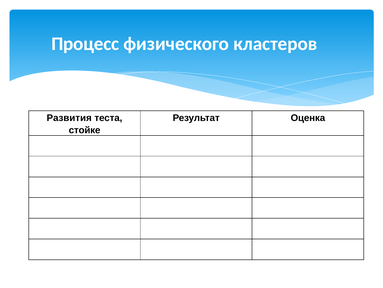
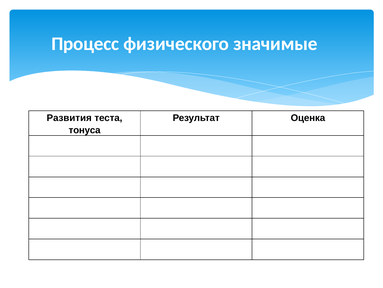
кластеров: кластеров -> значимые
стойке: стойке -> тонуса
